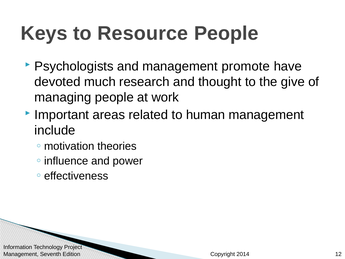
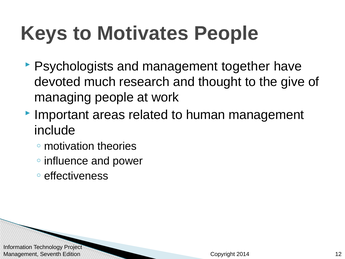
Resource: Resource -> Motivates
promote: promote -> together
